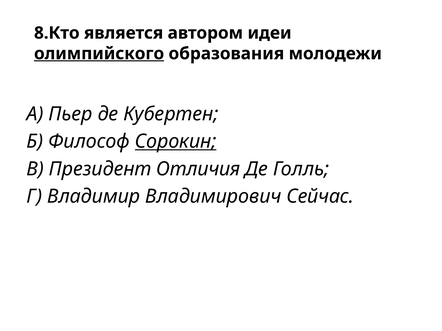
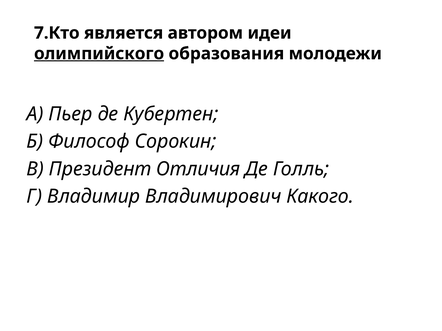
8.Кто: 8.Кто -> 7.Кто
Сорокин underline: present -> none
Сейчас: Сейчас -> Какого
